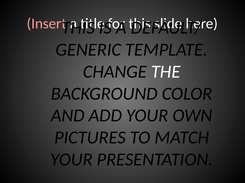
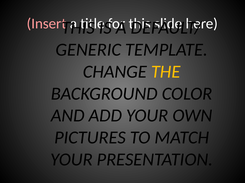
THE colour: white -> yellow
